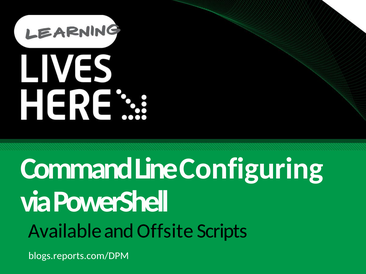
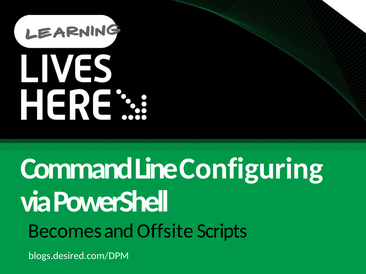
Available: Available -> Becomes
blogs.reports.com/DPM: blogs.reports.com/DPM -> blogs.desired.com/DPM
